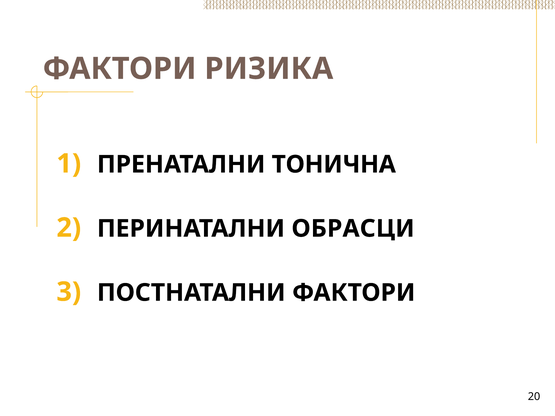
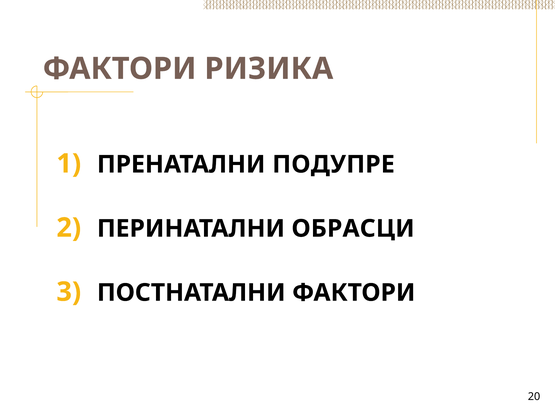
ТОНИЧНА: ТОНИЧНА -> ПОДУПРЕ
